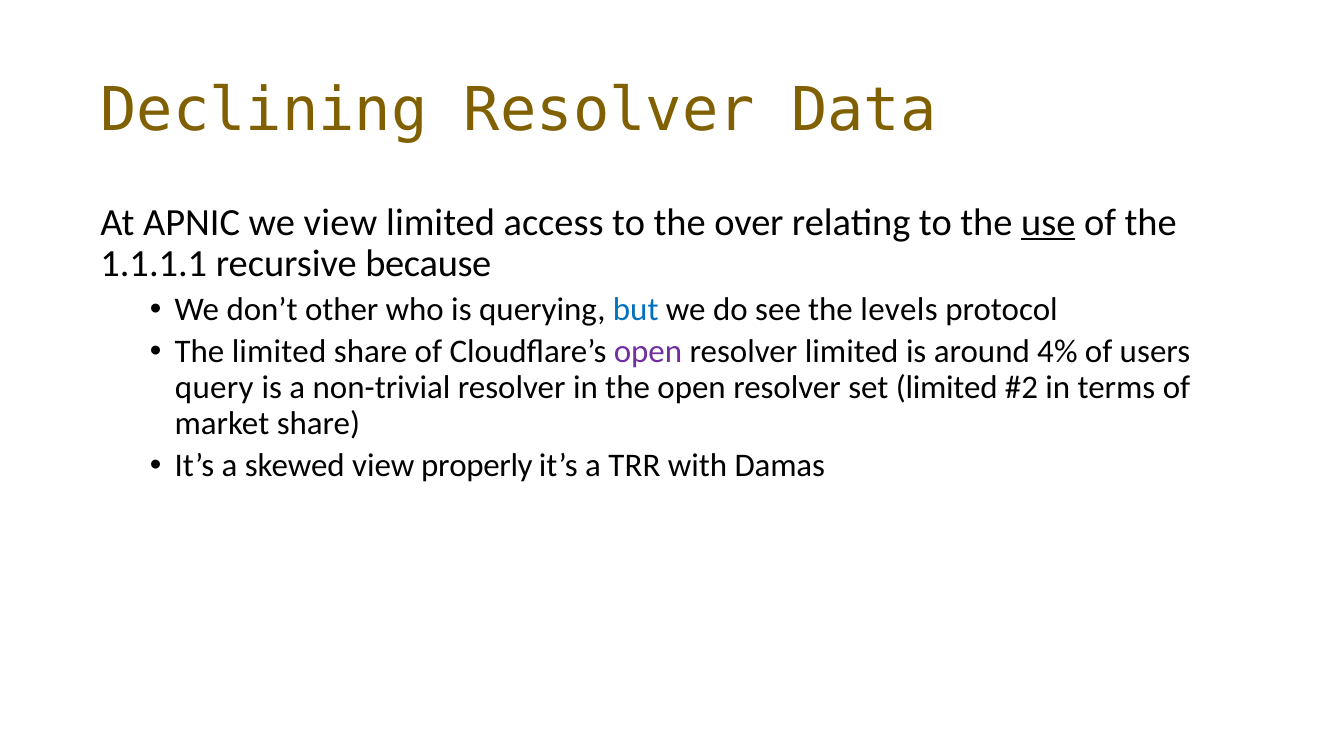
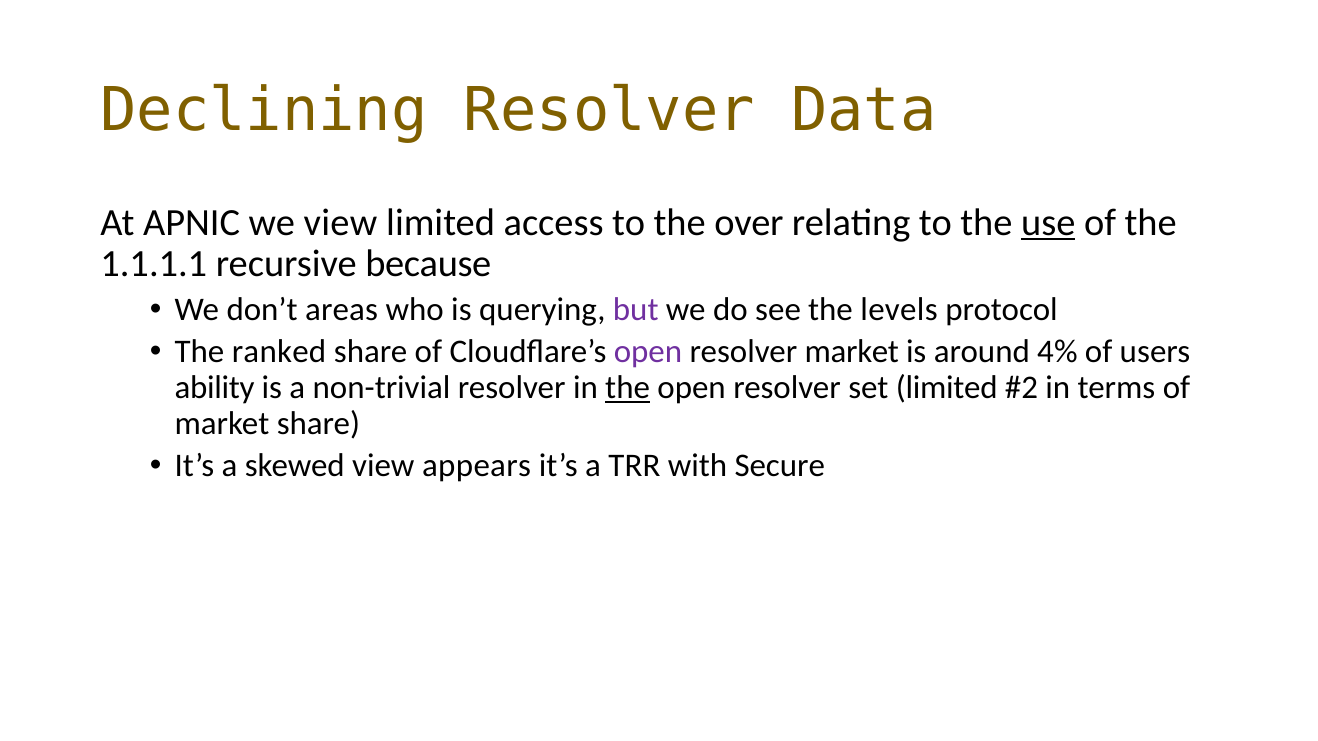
other: other -> areas
but colour: blue -> purple
The limited: limited -> ranked
resolver limited: limited -> market
query: query -> ability
the at (628, 388) underline: none -> present
properly: properly -> appears
Damas: Damas -> Secure
